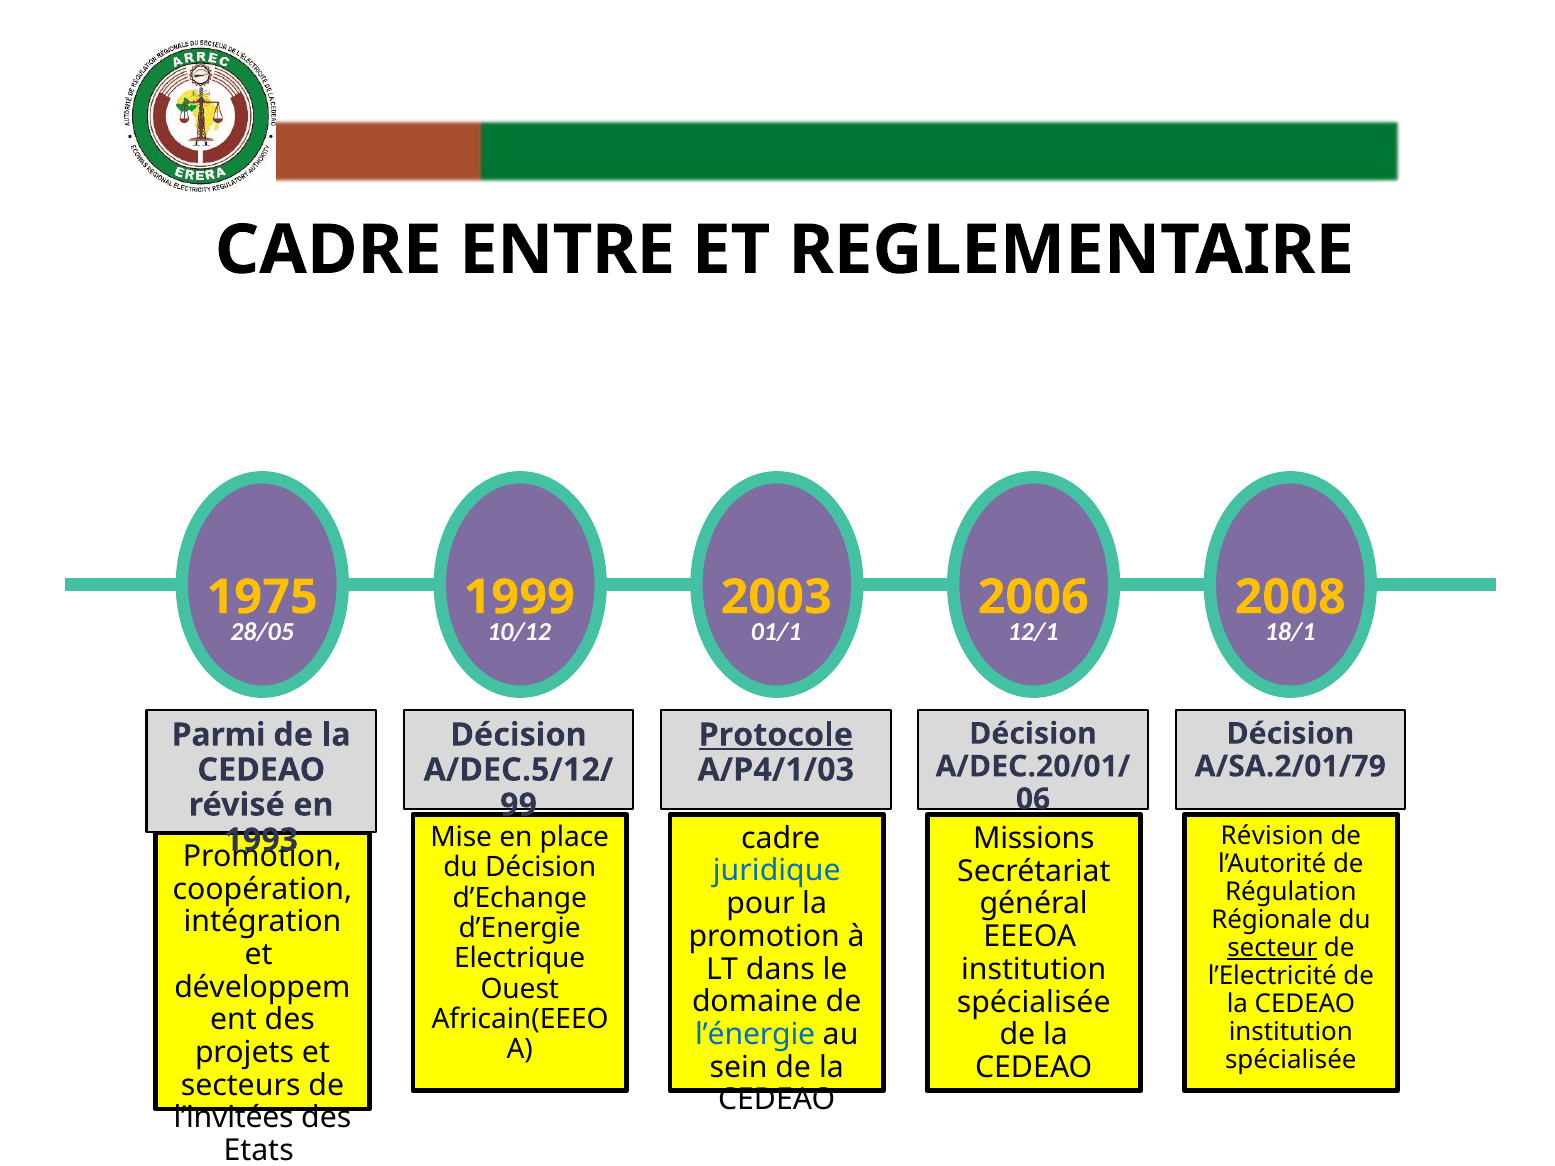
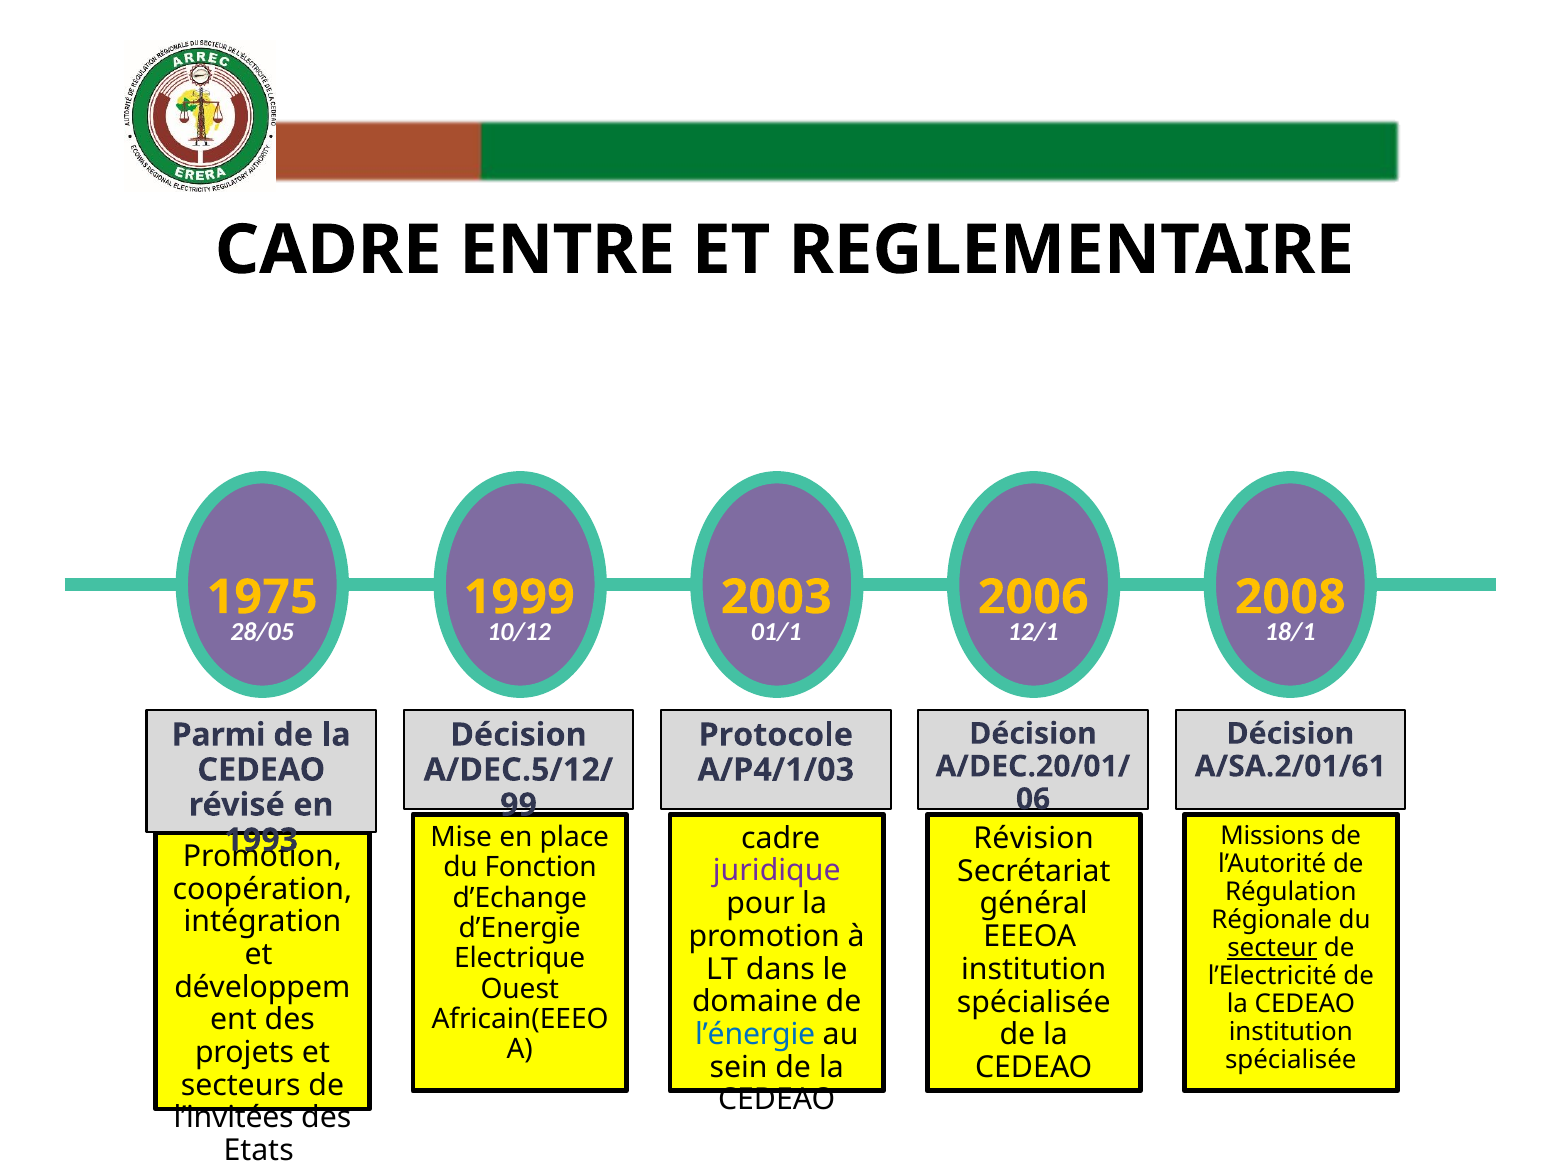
Protocole underline: present -> none
A/SA.2/01/79: A/SA.2/01/79 -> A/SA.2/01/61
Missions: Missions -> Révision
Révision: Révision -> Missions
du Décision: Décision -> Fonction
juridique colour: blue -> purple
